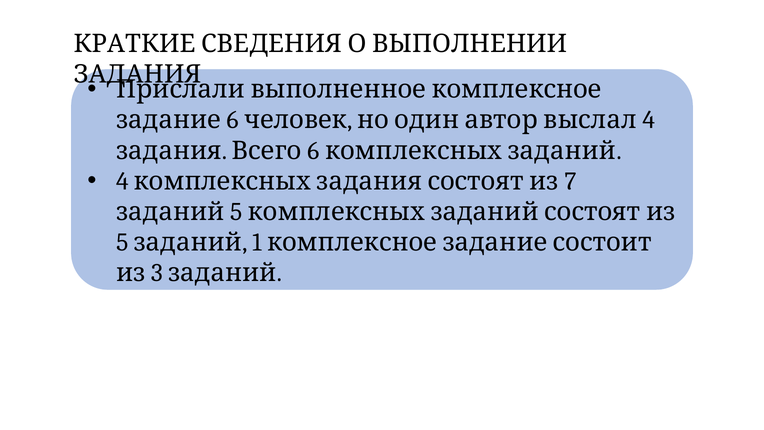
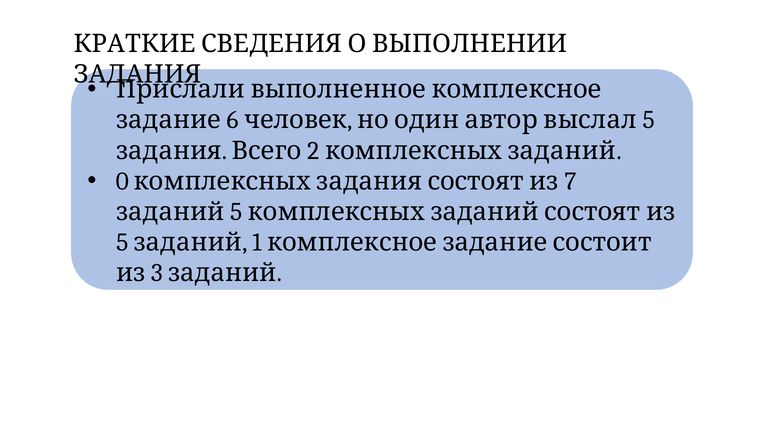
4 at (649, 120): 4 -> 5
6 at (313, 151): 6 -> 2
4 at (122, 181): 4 -> 0
